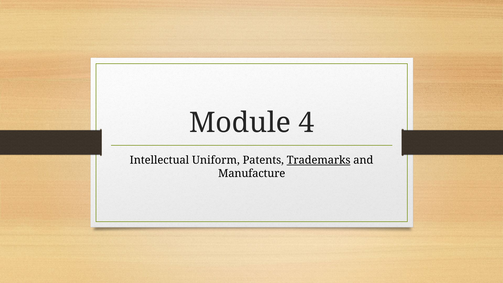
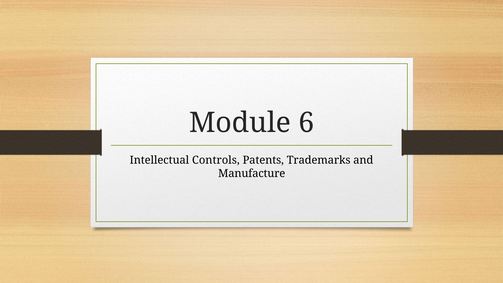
4: 4 -> 6
Uniform: Uniform -> Controls
Trademarks underline: present -> none
